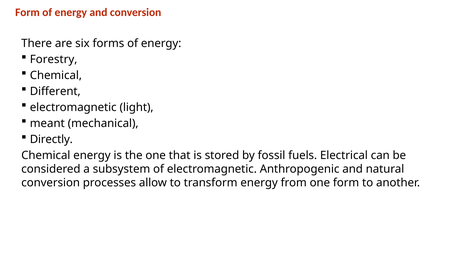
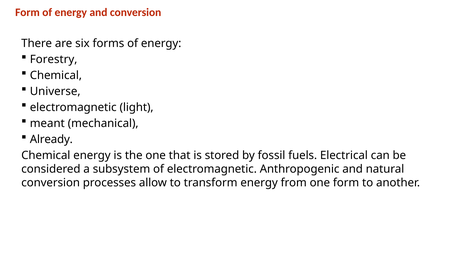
Different: Different -> Universe
Directly: Directly -> Already
